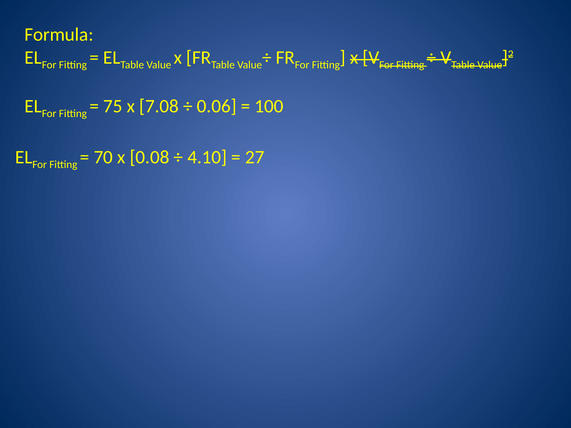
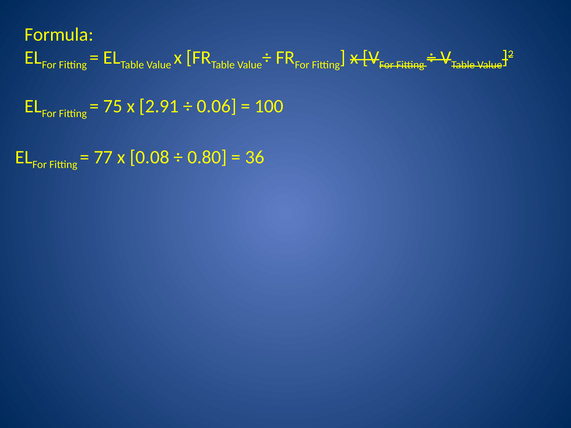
7.08: 7.08 -> 2.91
70: 70 -> 77
4.10: 4.10 -> 0.80
27: 27 -> 36
